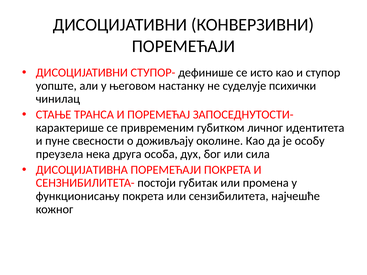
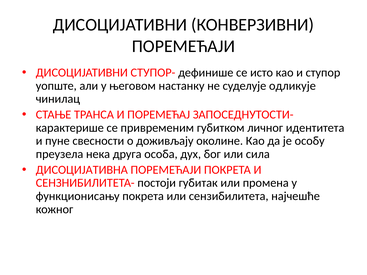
психички: психички -> одликује
